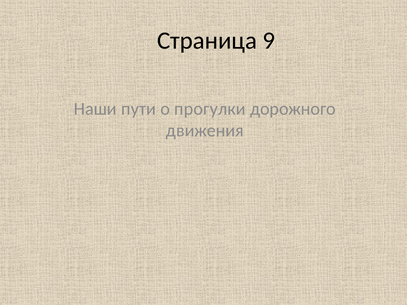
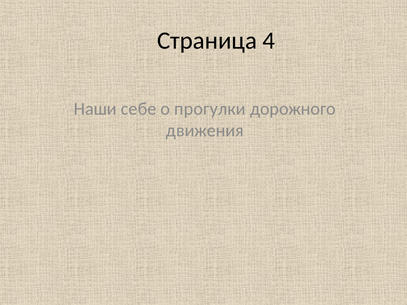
9: 9 -> 4
пути: пути -> себе
